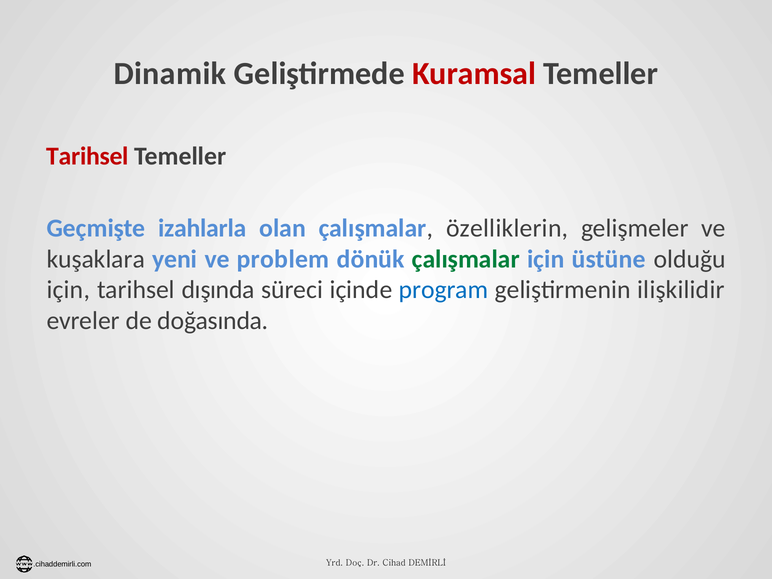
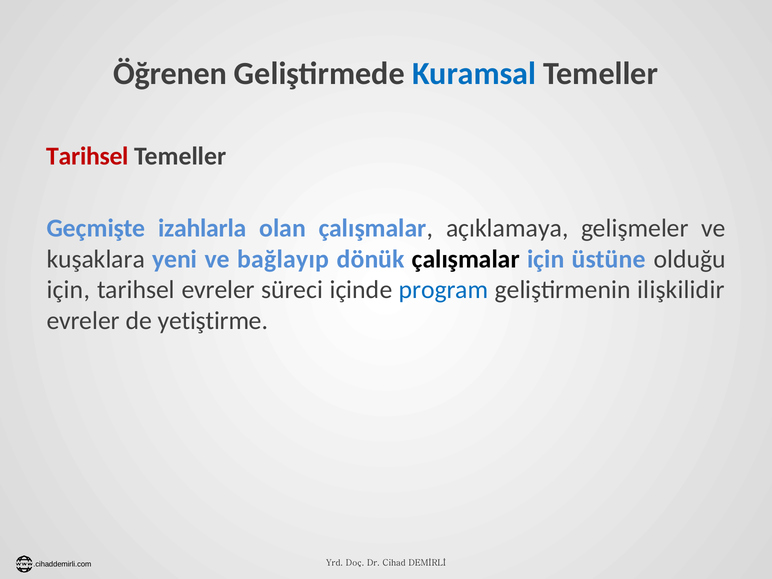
Dinamik: Dinamik -> Öğrenen
Kuramsal colour: red -> blue
özelliklerin: özelliklerin -> açıklamaya
problem: problem -> bağlayıp
çalışmalar at (466, 259) colour: green -> black
tarihsel dışında: dışında -> evreler
doğasında: doğasında -> yetiştirme
